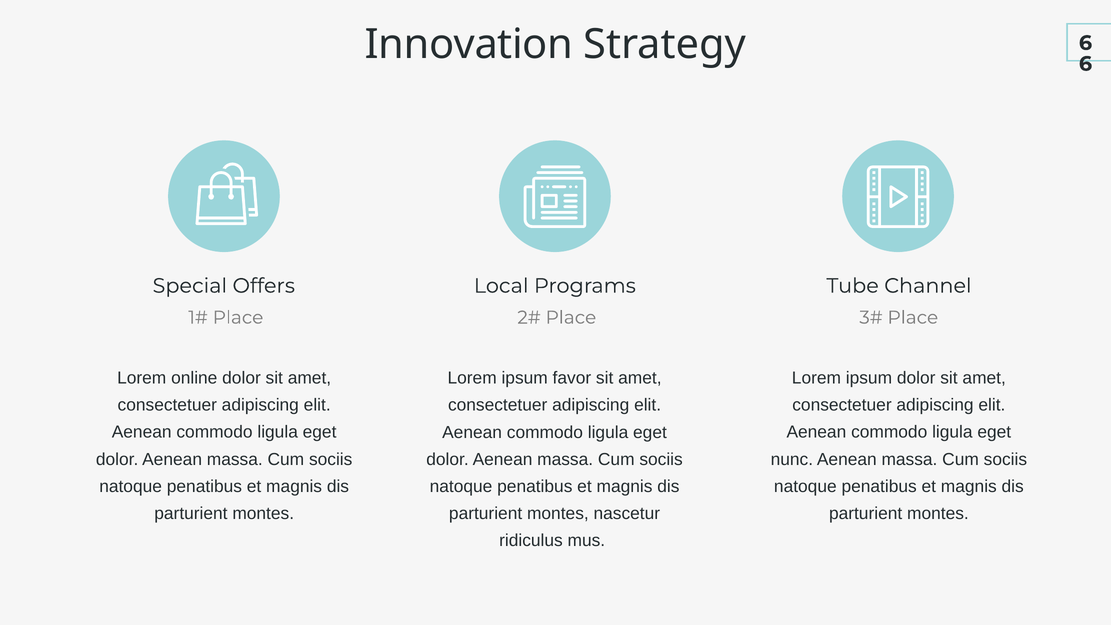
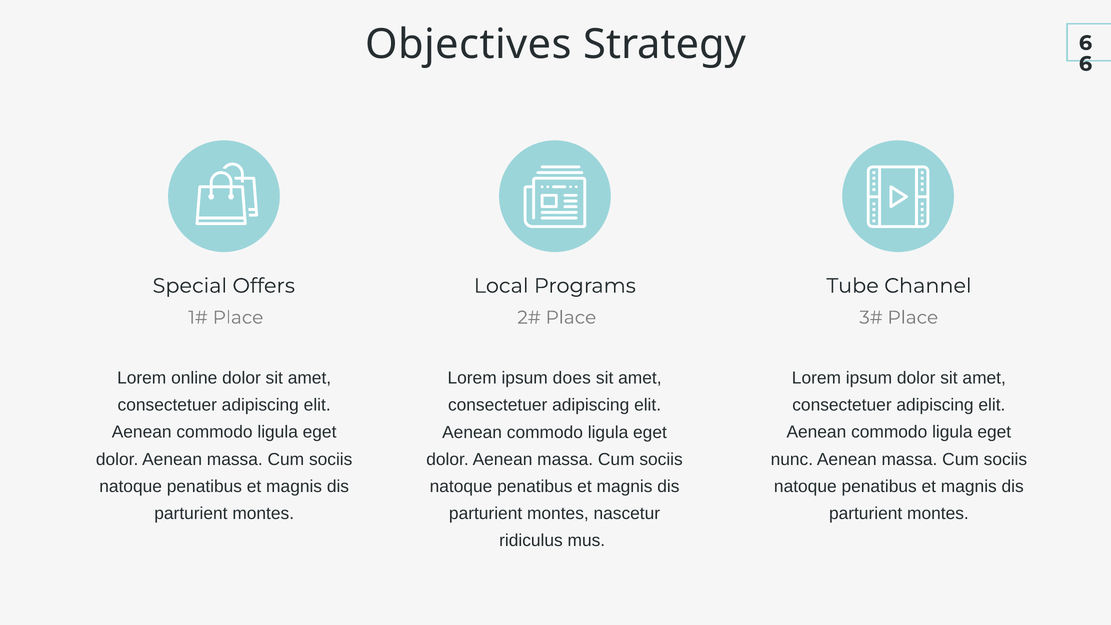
Innovation: Innovation -> Objectives
favor: favor -> does
